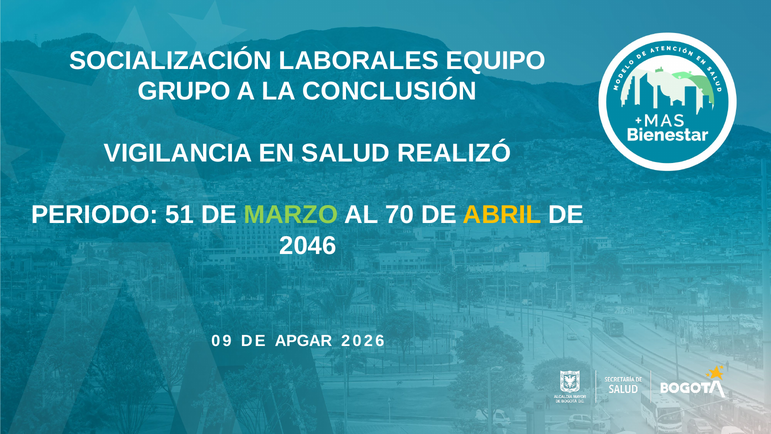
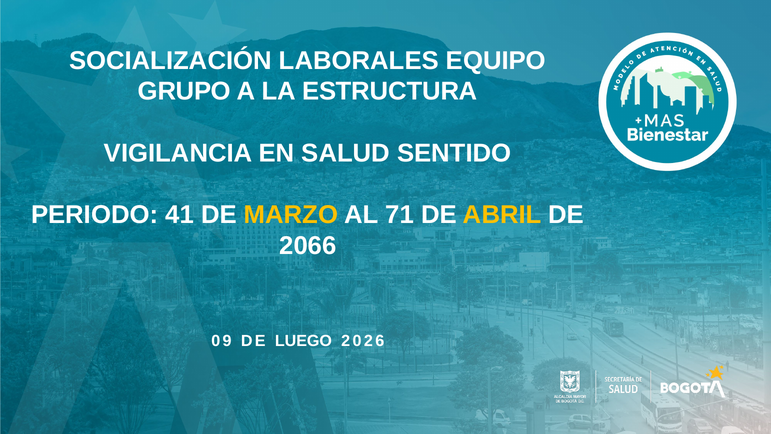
CONCLUSIÓN: CONCLUSIÓN -> ESTRUCTURA
REALIZÓ: REALIZÓ -> SENTIDO
51: 51 -> 41
MARZO colour: light green -> yellow
70: 70 -> 71
2046: 2046 -> 2066
APGAR: APGAR -> LUEGO
